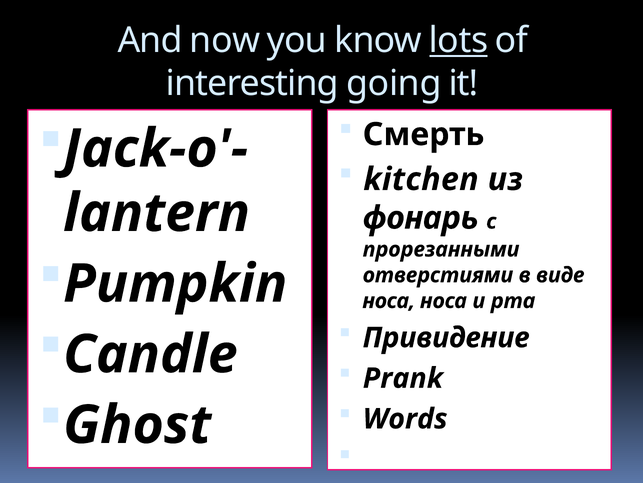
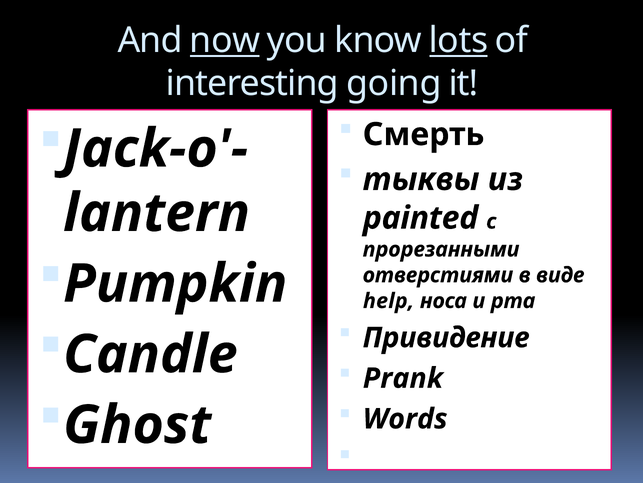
now underline: none -> present
kitchen: kitchen -> тыквы
фонарь: фонарь -> painted
носа at (389, 301): носа -> help
